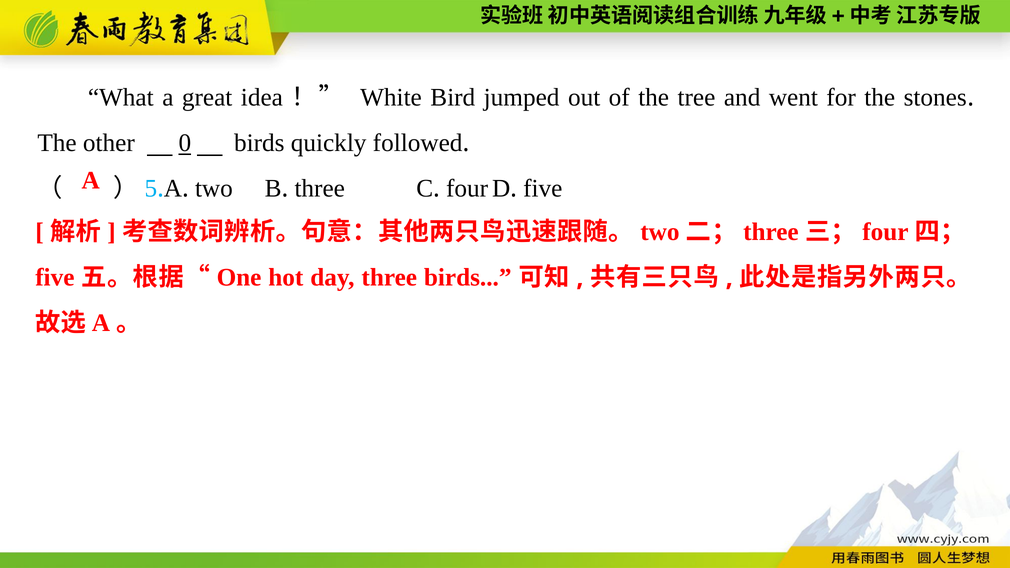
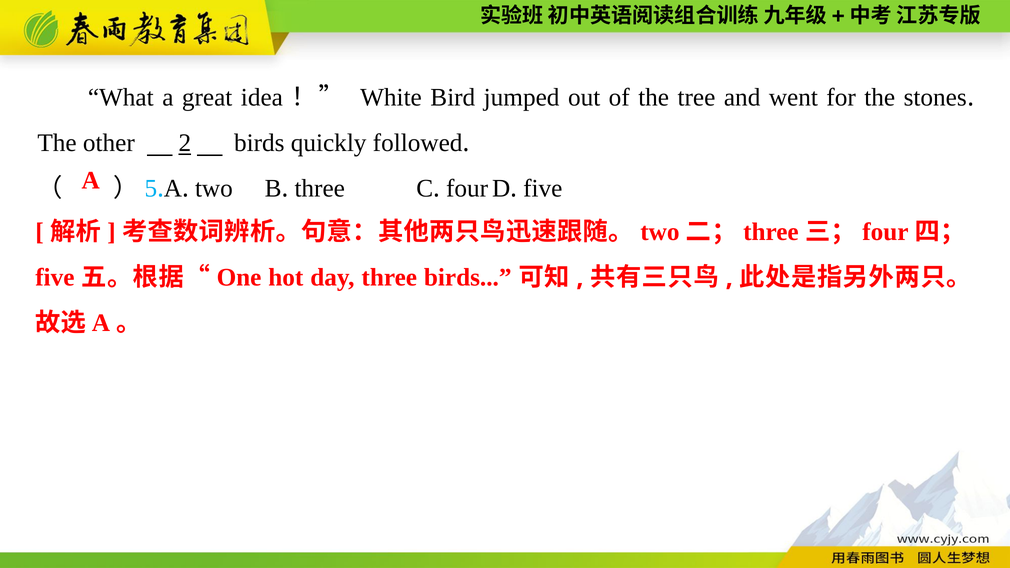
0: 0 -> 2
